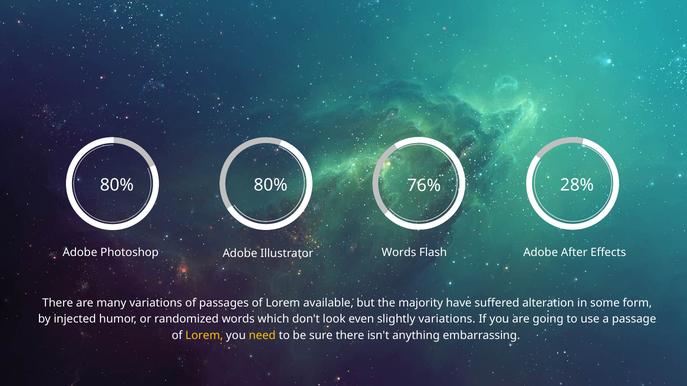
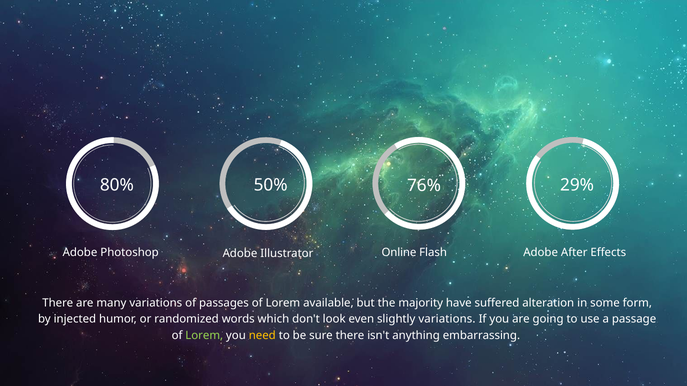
80% 80%: 80% -> 50%
28%: 28% -> 29%
Illustrator Words: Words -> Online
Lorem at (204, 336) colour: yellow -> light green
